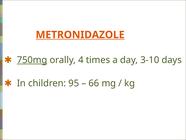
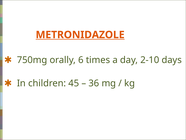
750mg underline: present -> none
4: 4 -> 6
3-10: 3-10 -> 2-10
95: 95 -> 45
66: 66 -> 36
